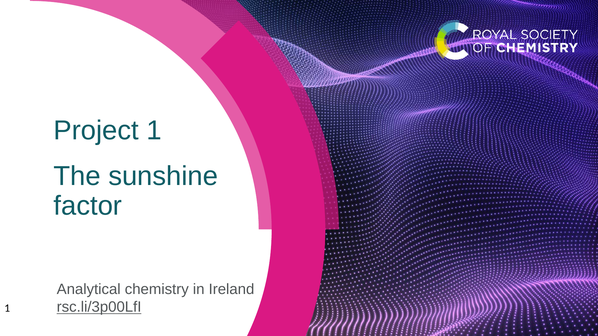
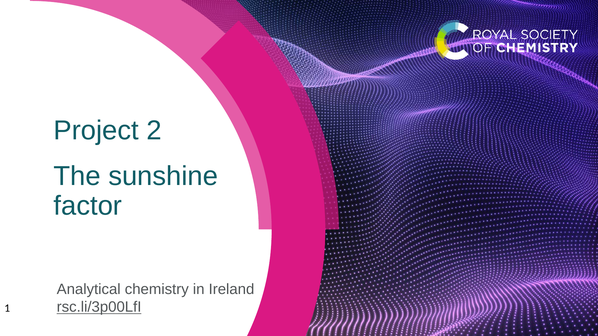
Project 1: 1 -> 2
